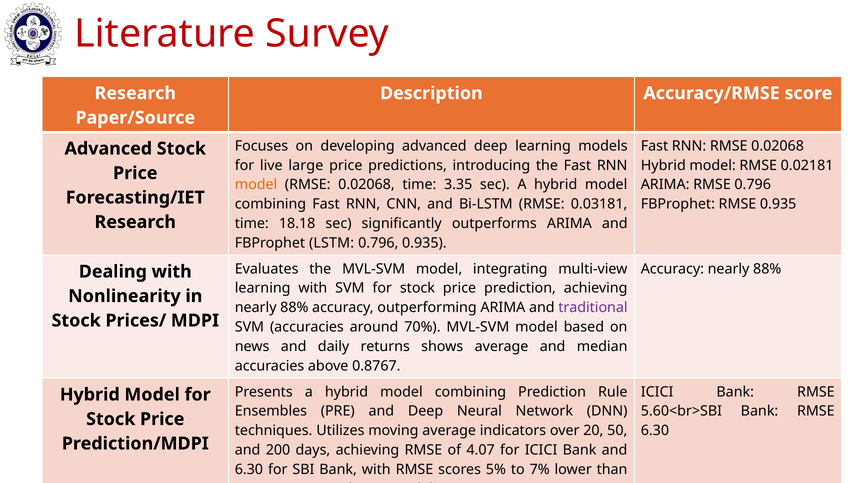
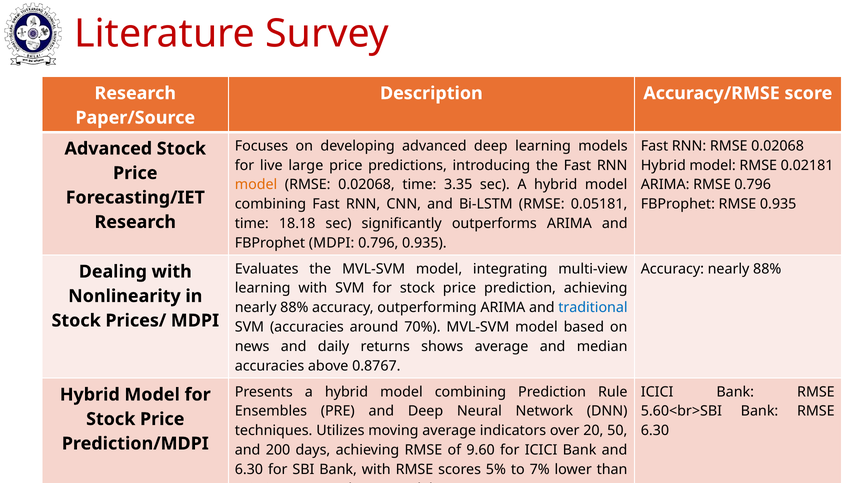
0.03181: 0.03181 -> 0.05181
FBProphet LSTM: LSTM -> MDPI
traditional colour: purple -> blue
4.07: 4.07 -> 9.60
